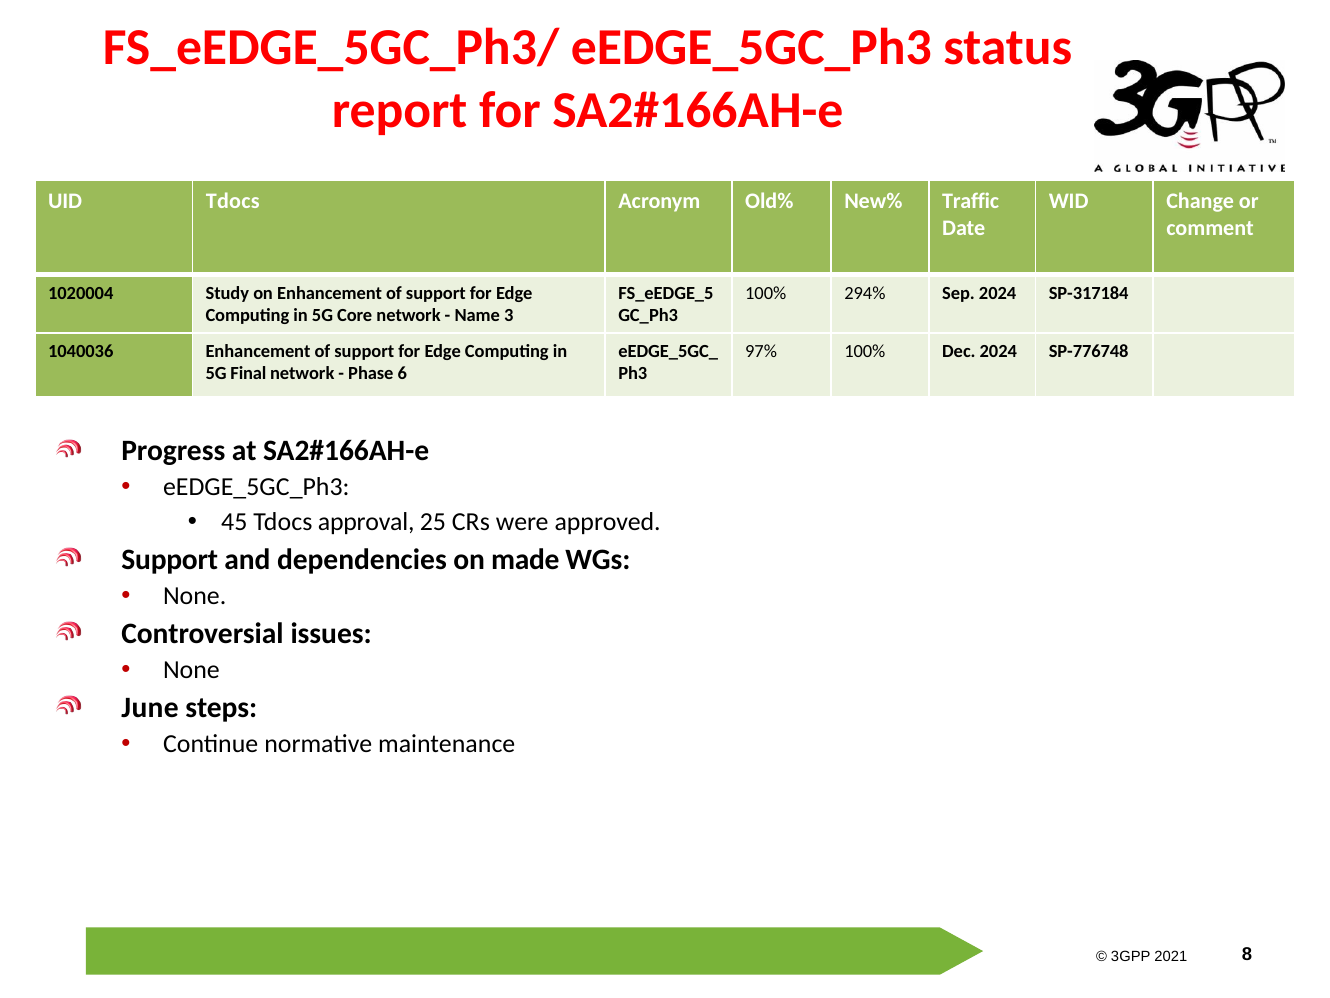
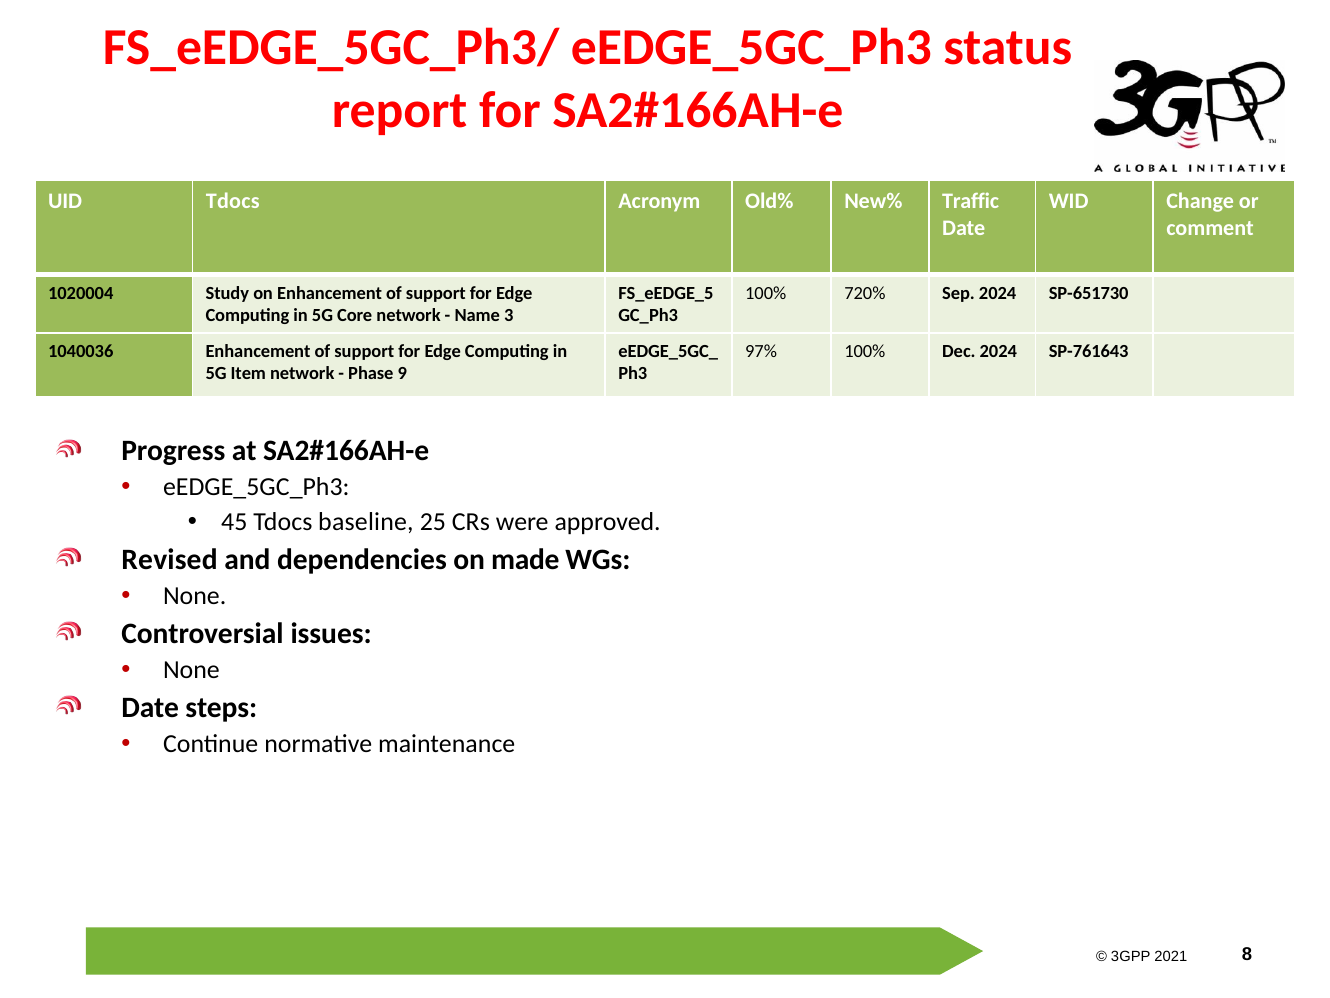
294%: 294% -> 720%
SP-317184: SP-317184 -> SP-651730
SP-776748: SP-776748 -> SP-761643
Final: Final -> Item
6: 6 -> 9
approval: approval -> baseline
Support at (170, 559): Support -> Revised
June at (150, 707): June -> Date
